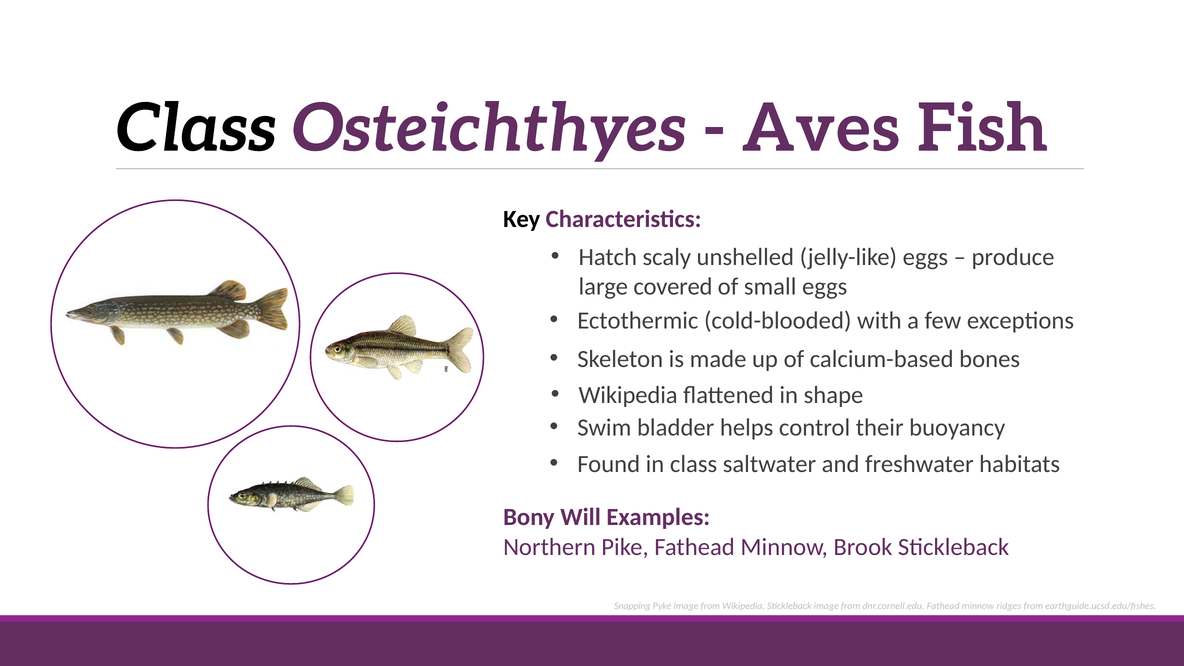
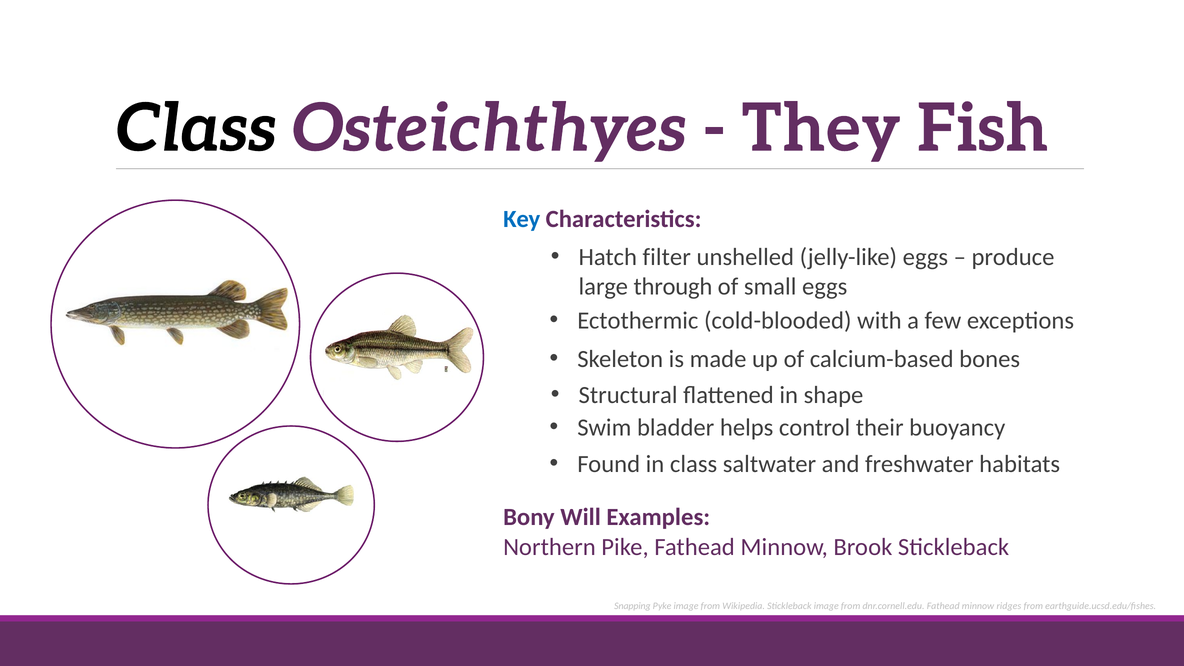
Aves: Aves -> They
Key colour: black -> blue
scaly: scaly -> filter
covered: covered -> through
Wikipedia at (628, 395): Wikipedia -> Structural
